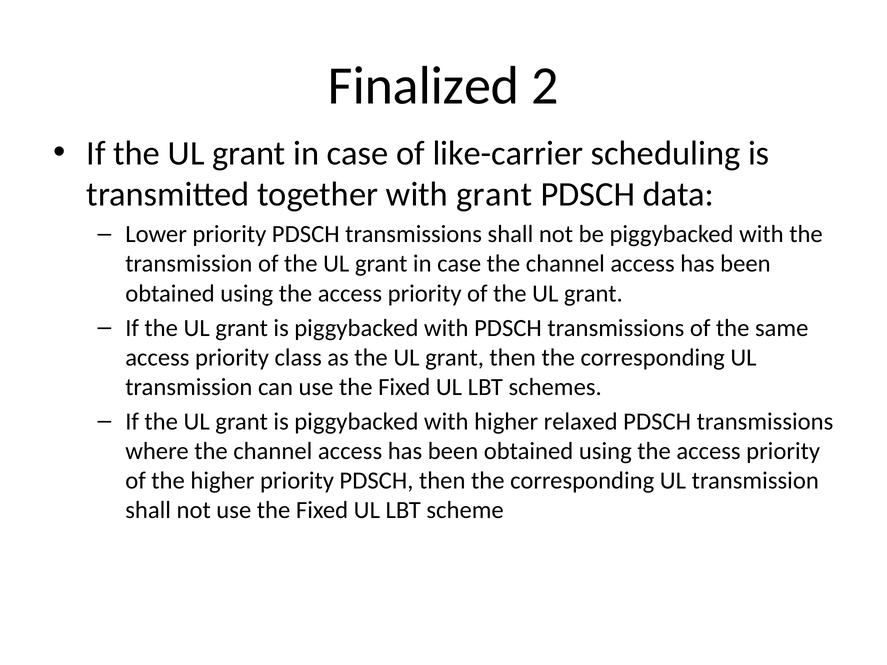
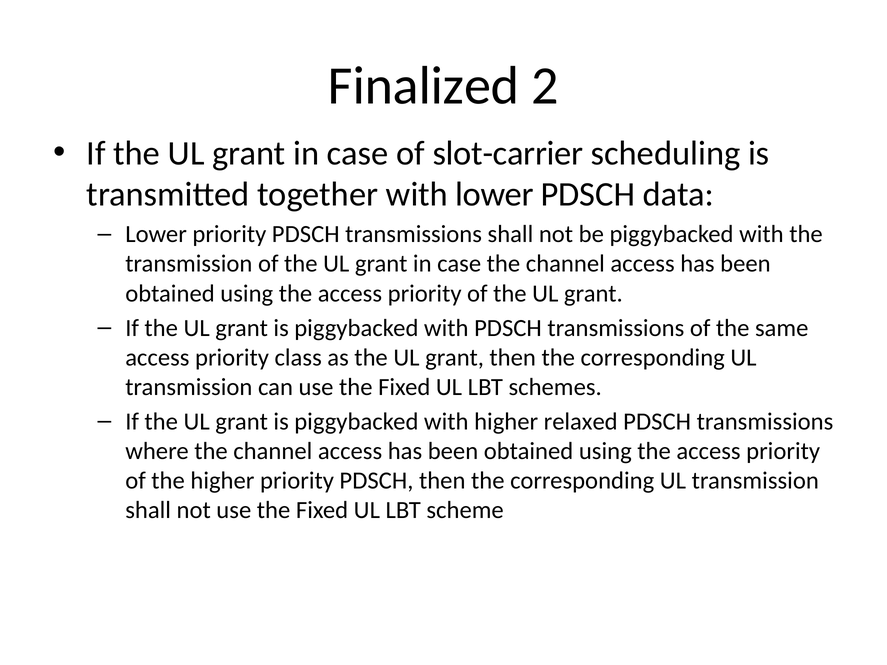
like-carrier: like-carrier -> slot-carrier
with grant: grant -> lower
